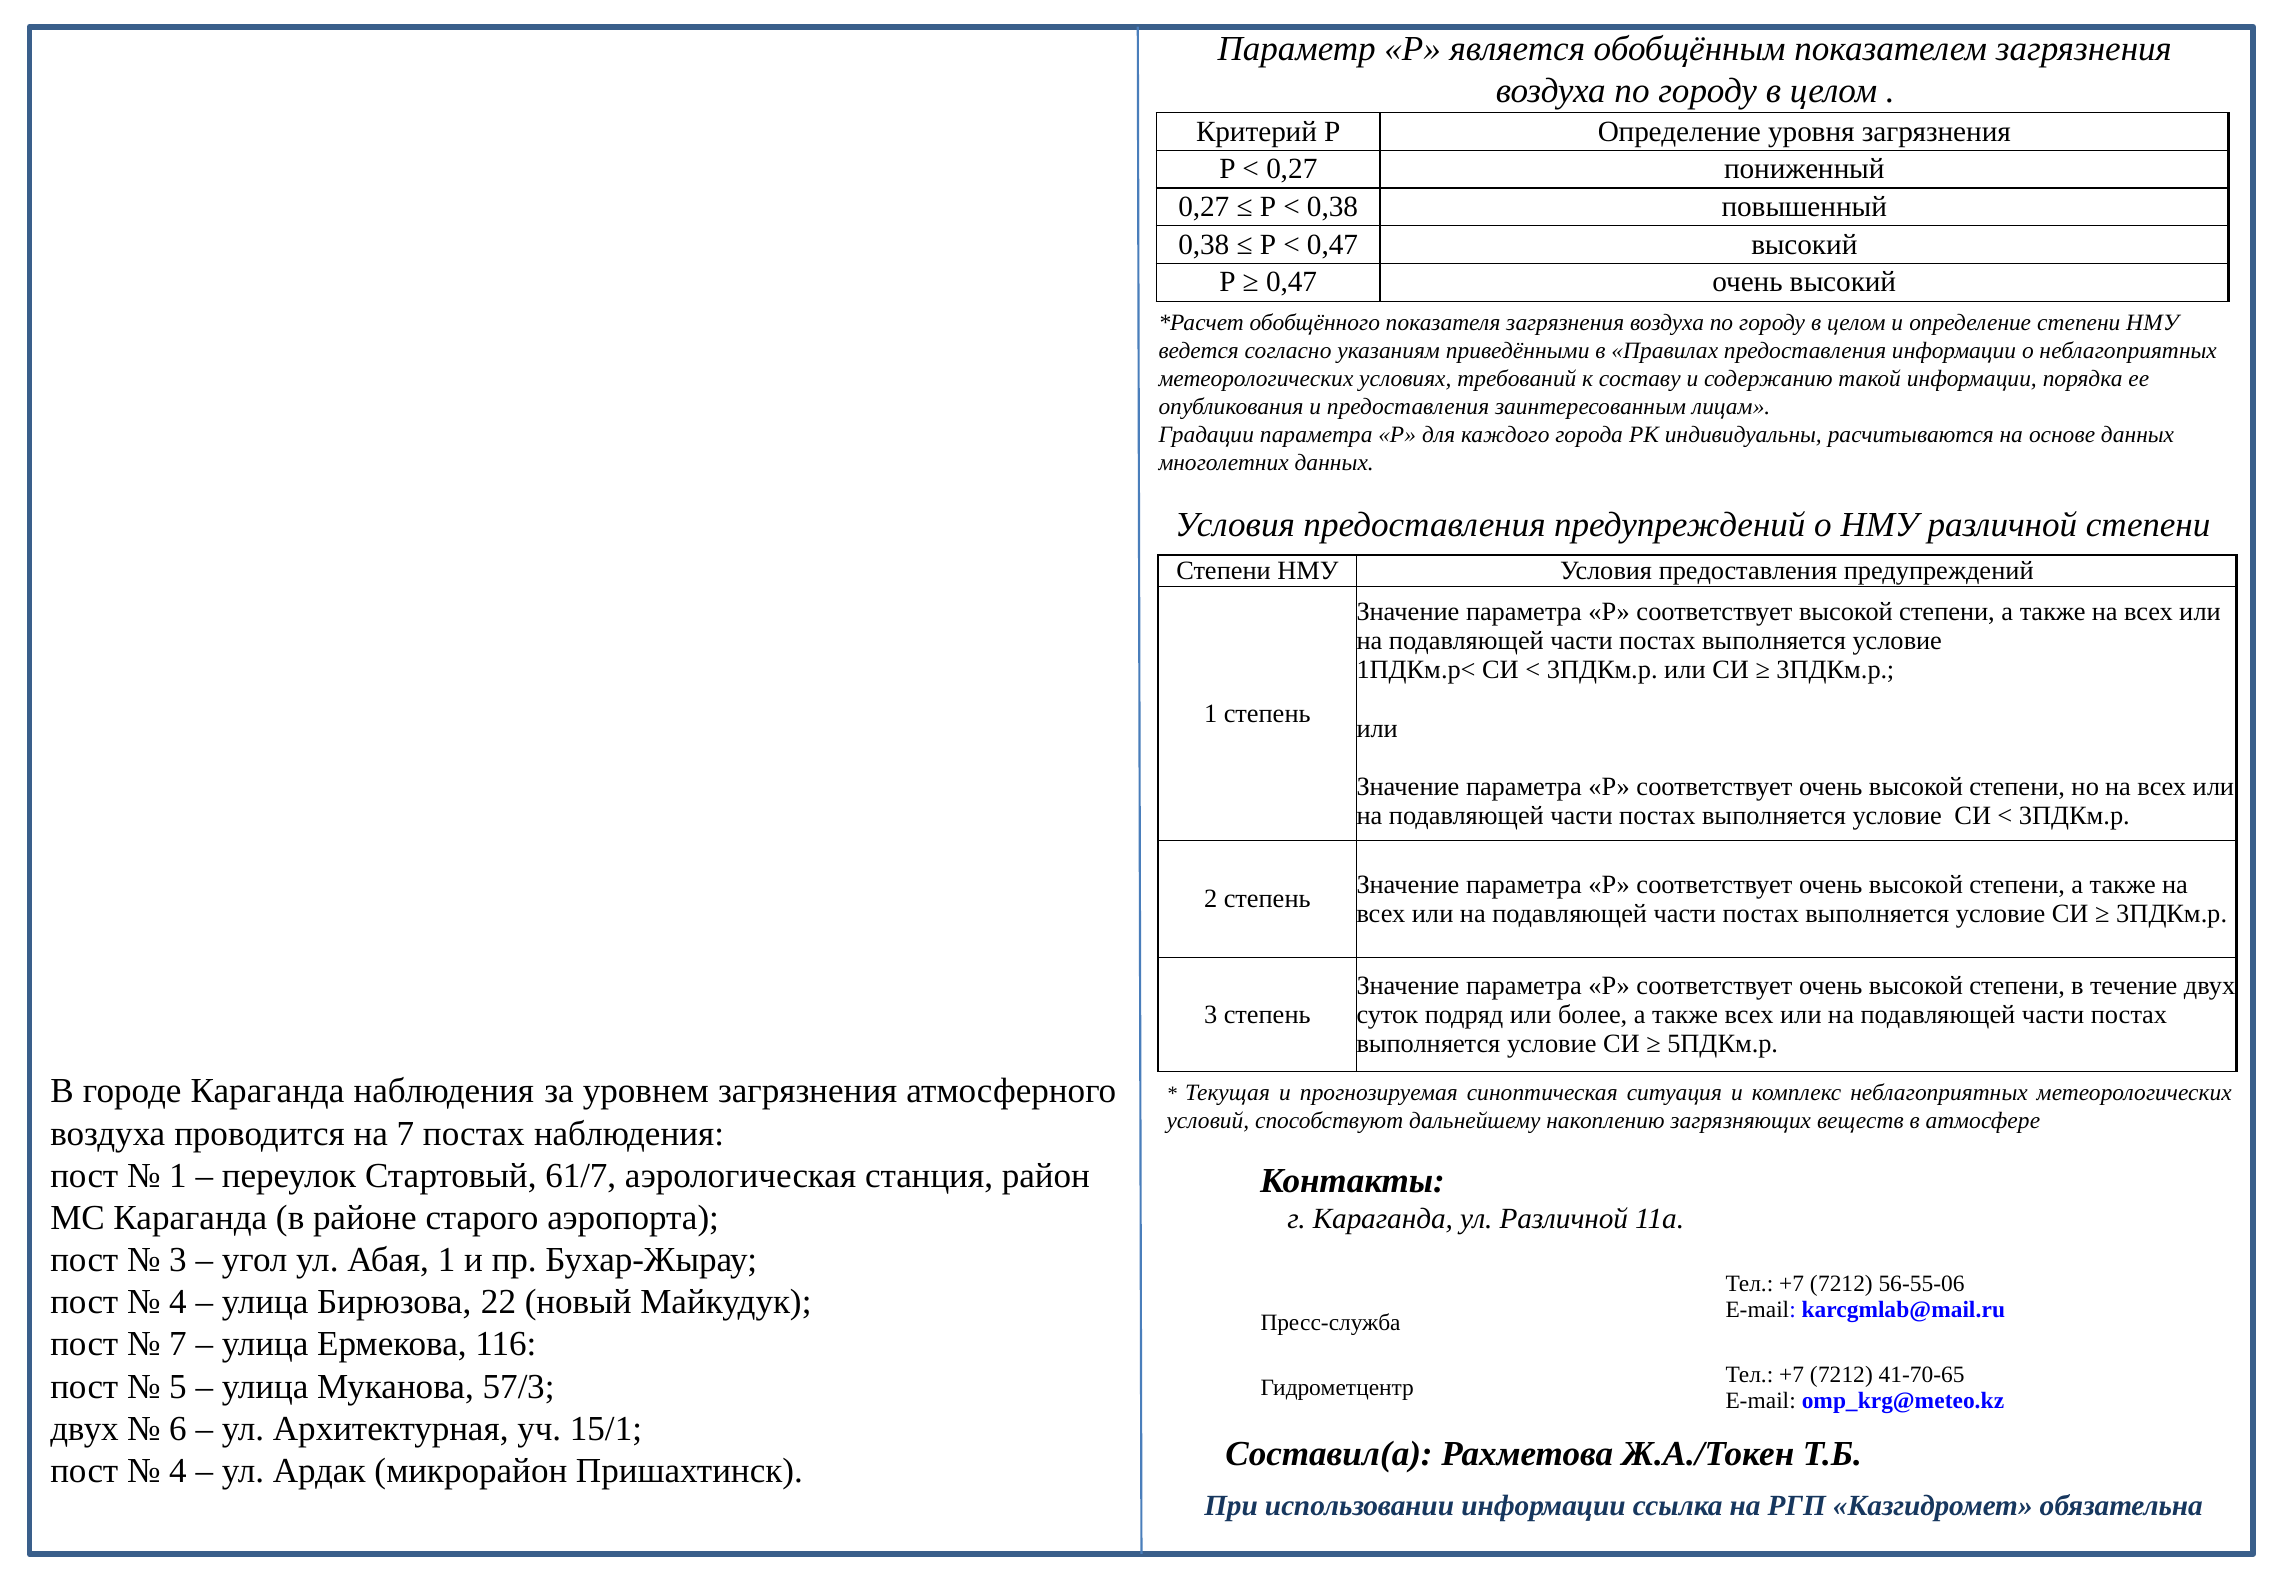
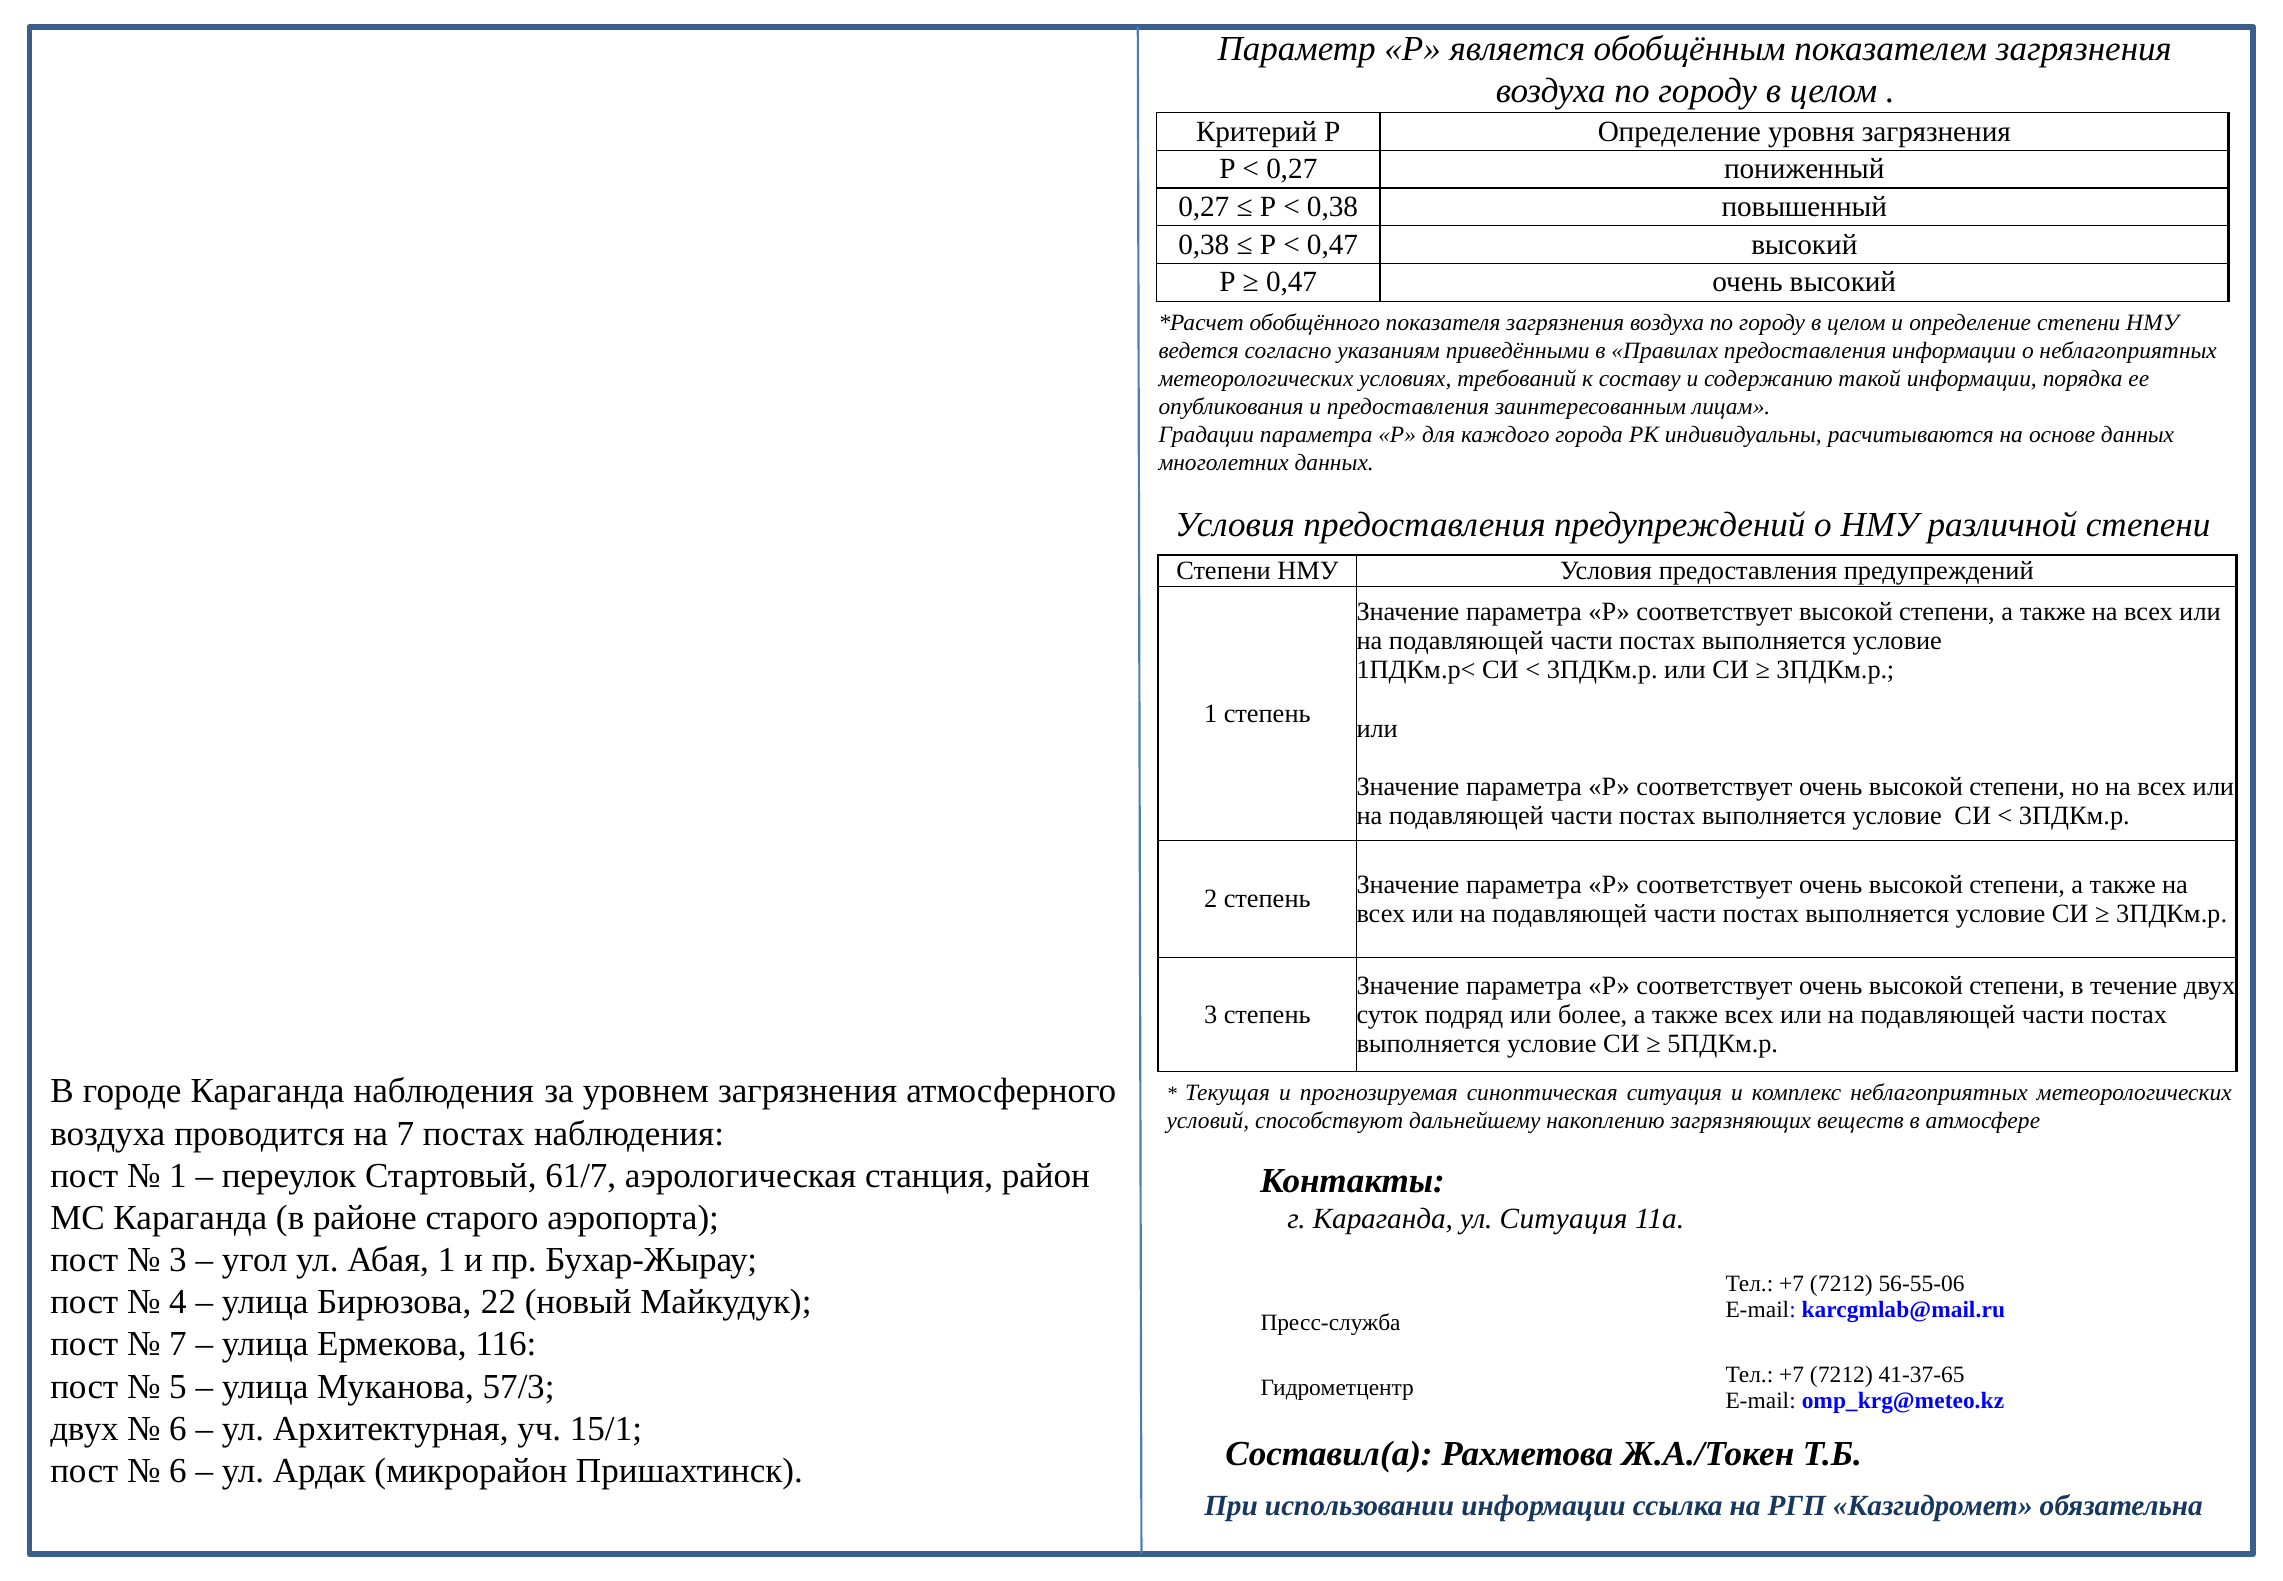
ул Различной: Различной -> Ситуация
41-70-65: 41-70-65 -> 41-37-65
4 at (178, 1470): 4 -> 6
